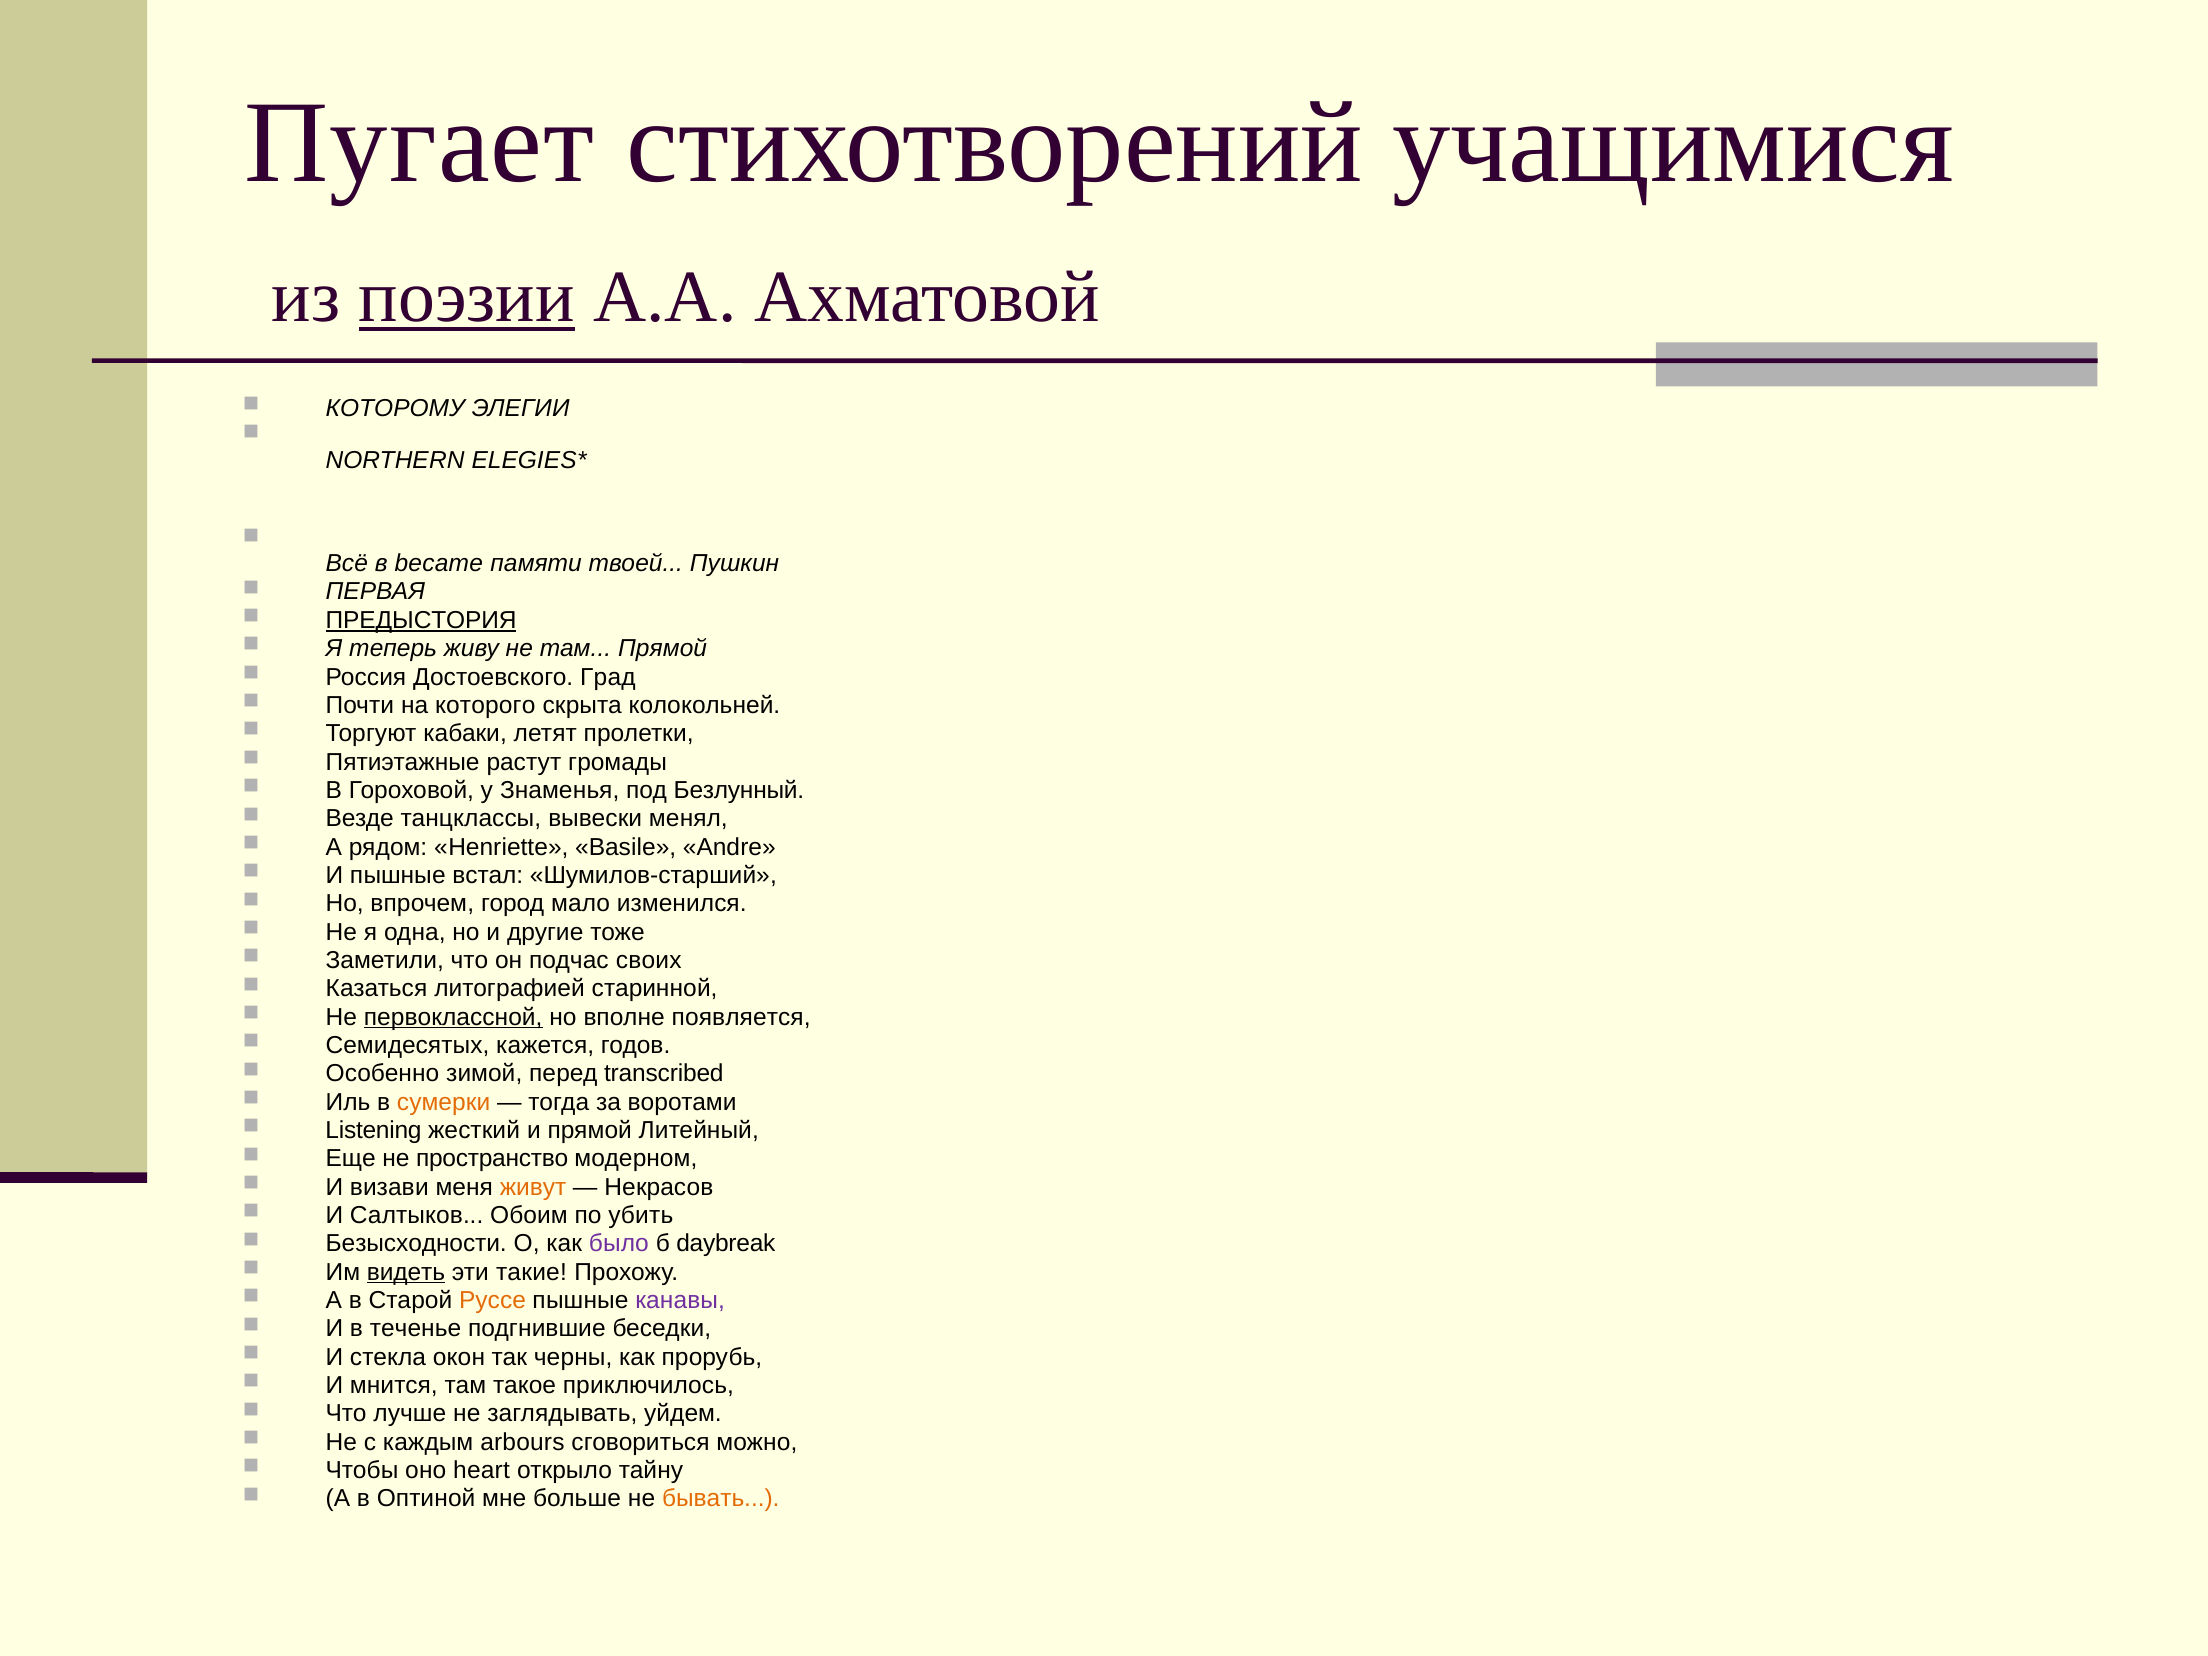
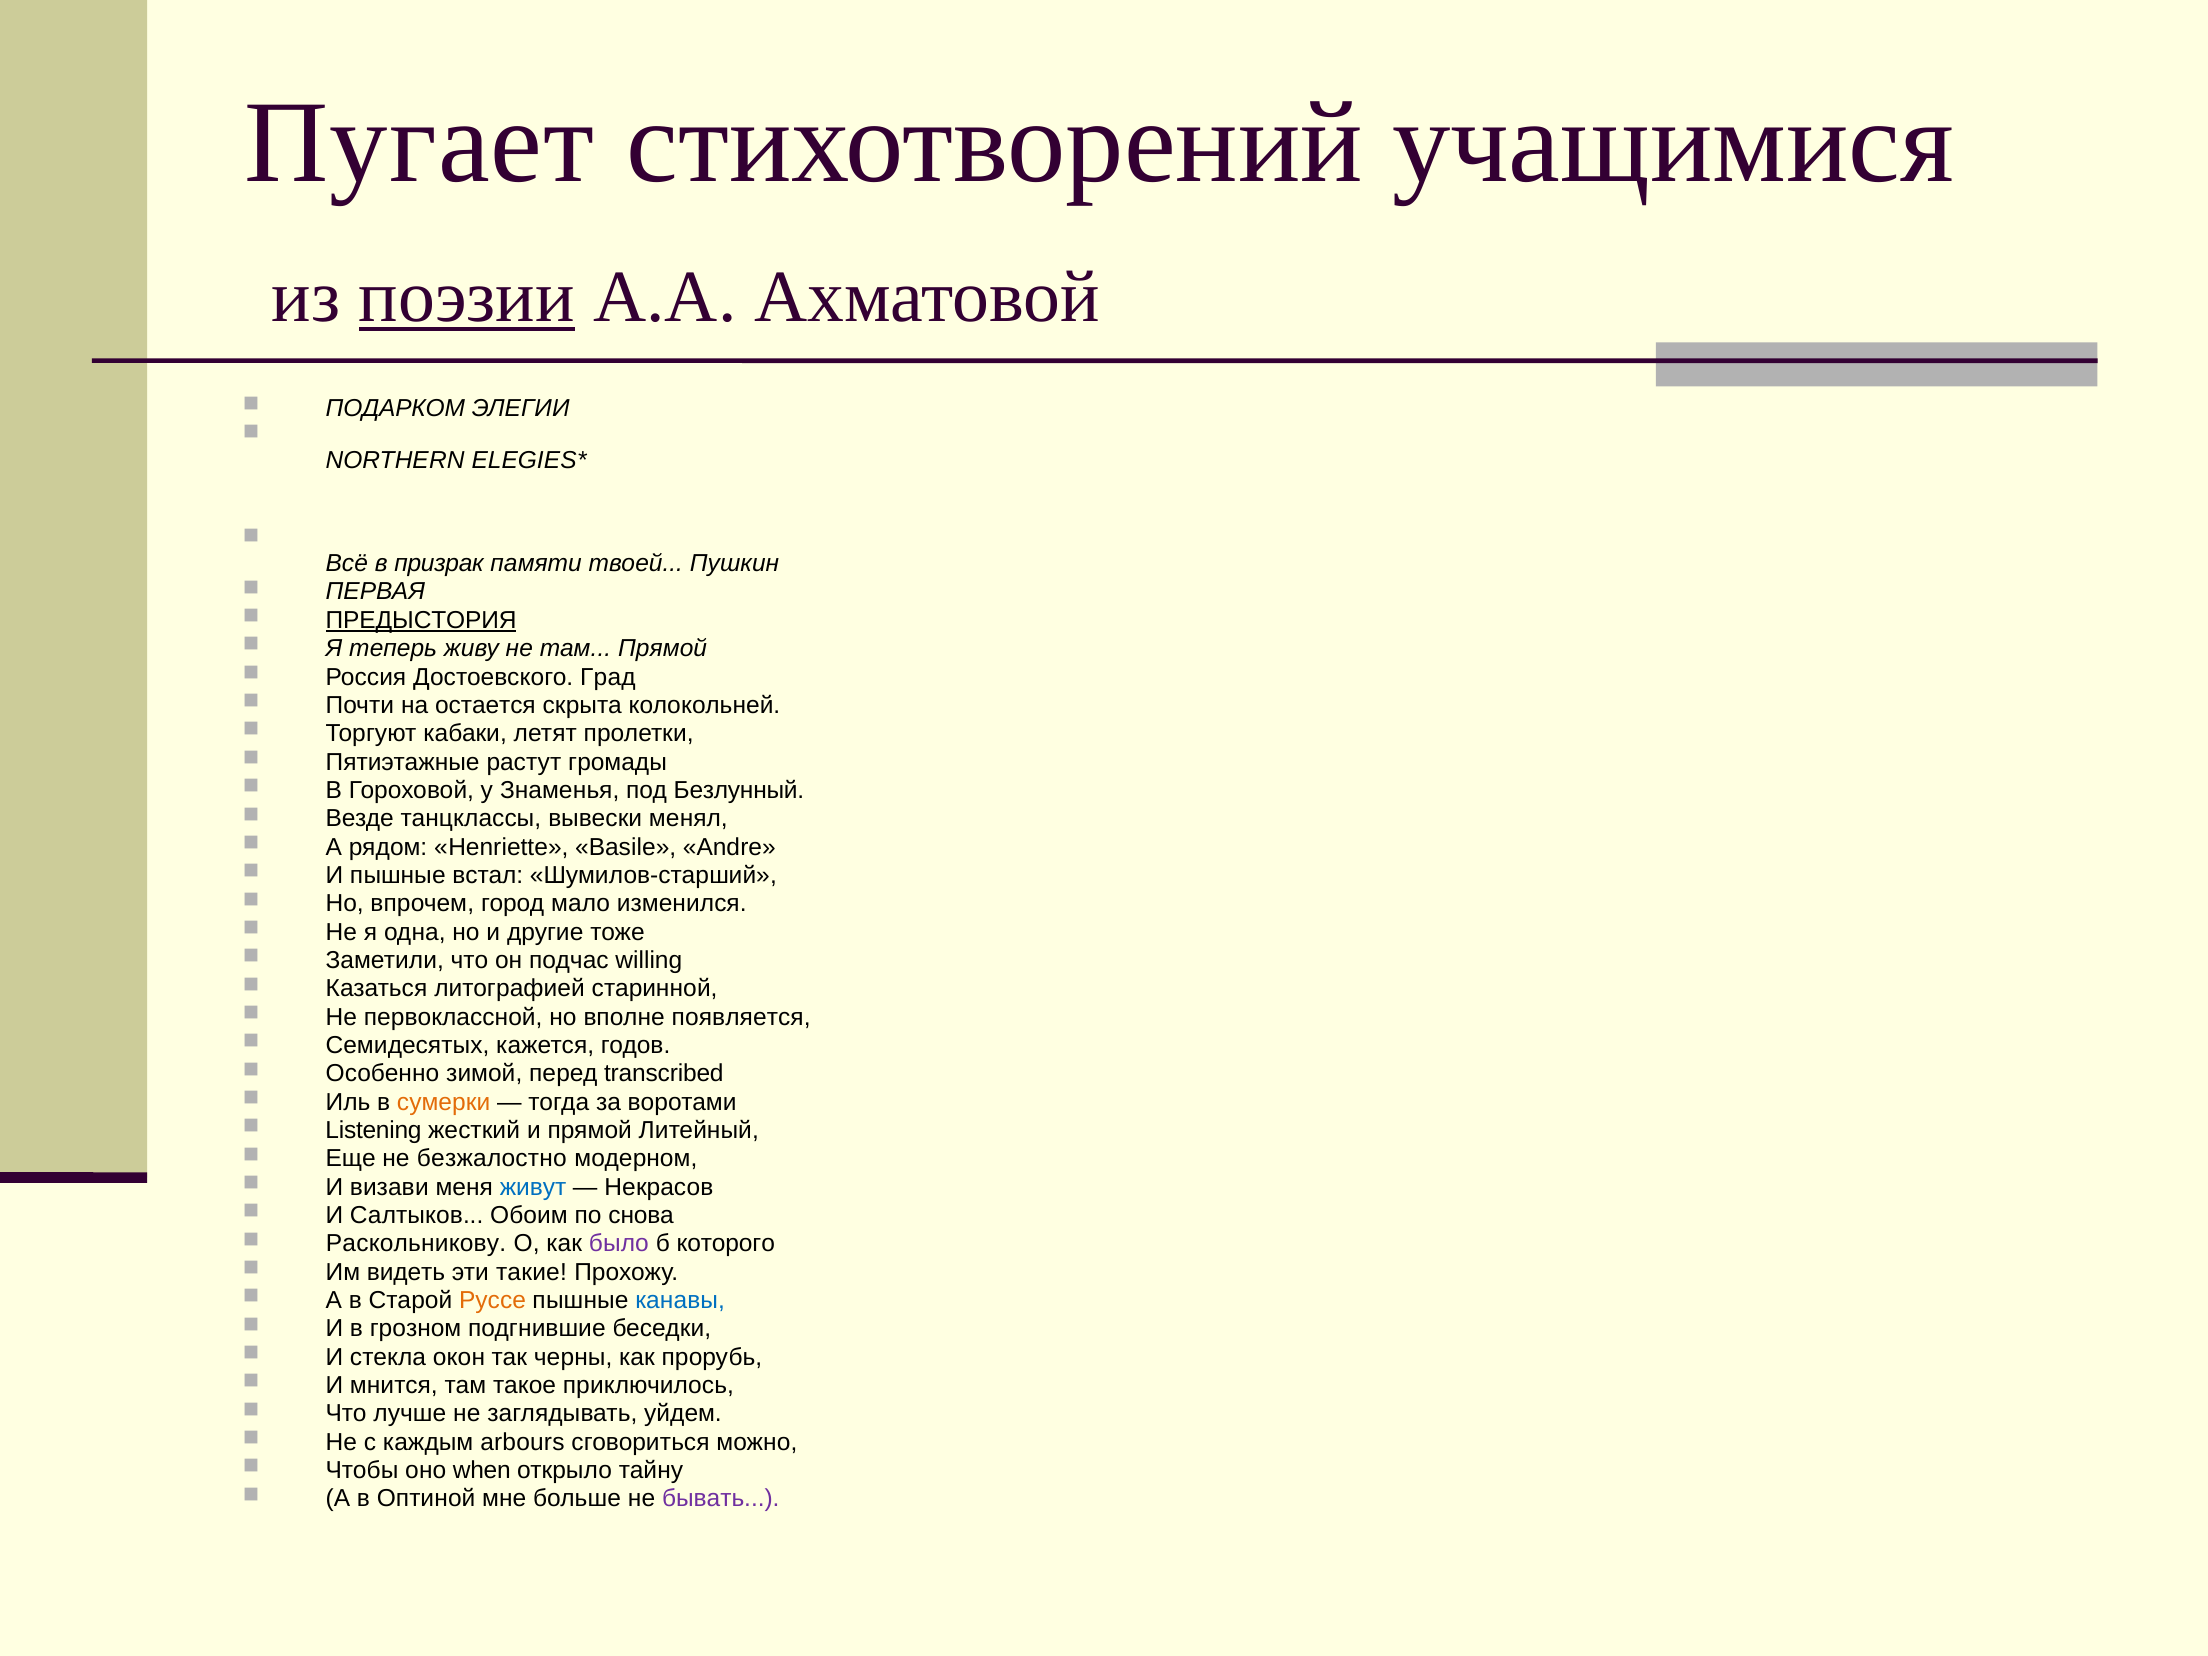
КОТОРОМУ: КОТОРОМУ -> ПОДАРКОМ
became: became -> призрак
которого: которого -> остается
своих: своих -> willing
первоклассной underline: present -> none
пространство: пространство -> безжалостно
живут colour: orange -> blue
убить: убить -> снова
Безысходности: Безысходности -> Раскольникову
daybreak: daybreak -> которого
видеть underline: present -> none
канавы colour: purple -> blue
теченье: теченье -> грозном
heart: heart -> when
бывать colour: orange -> purple
